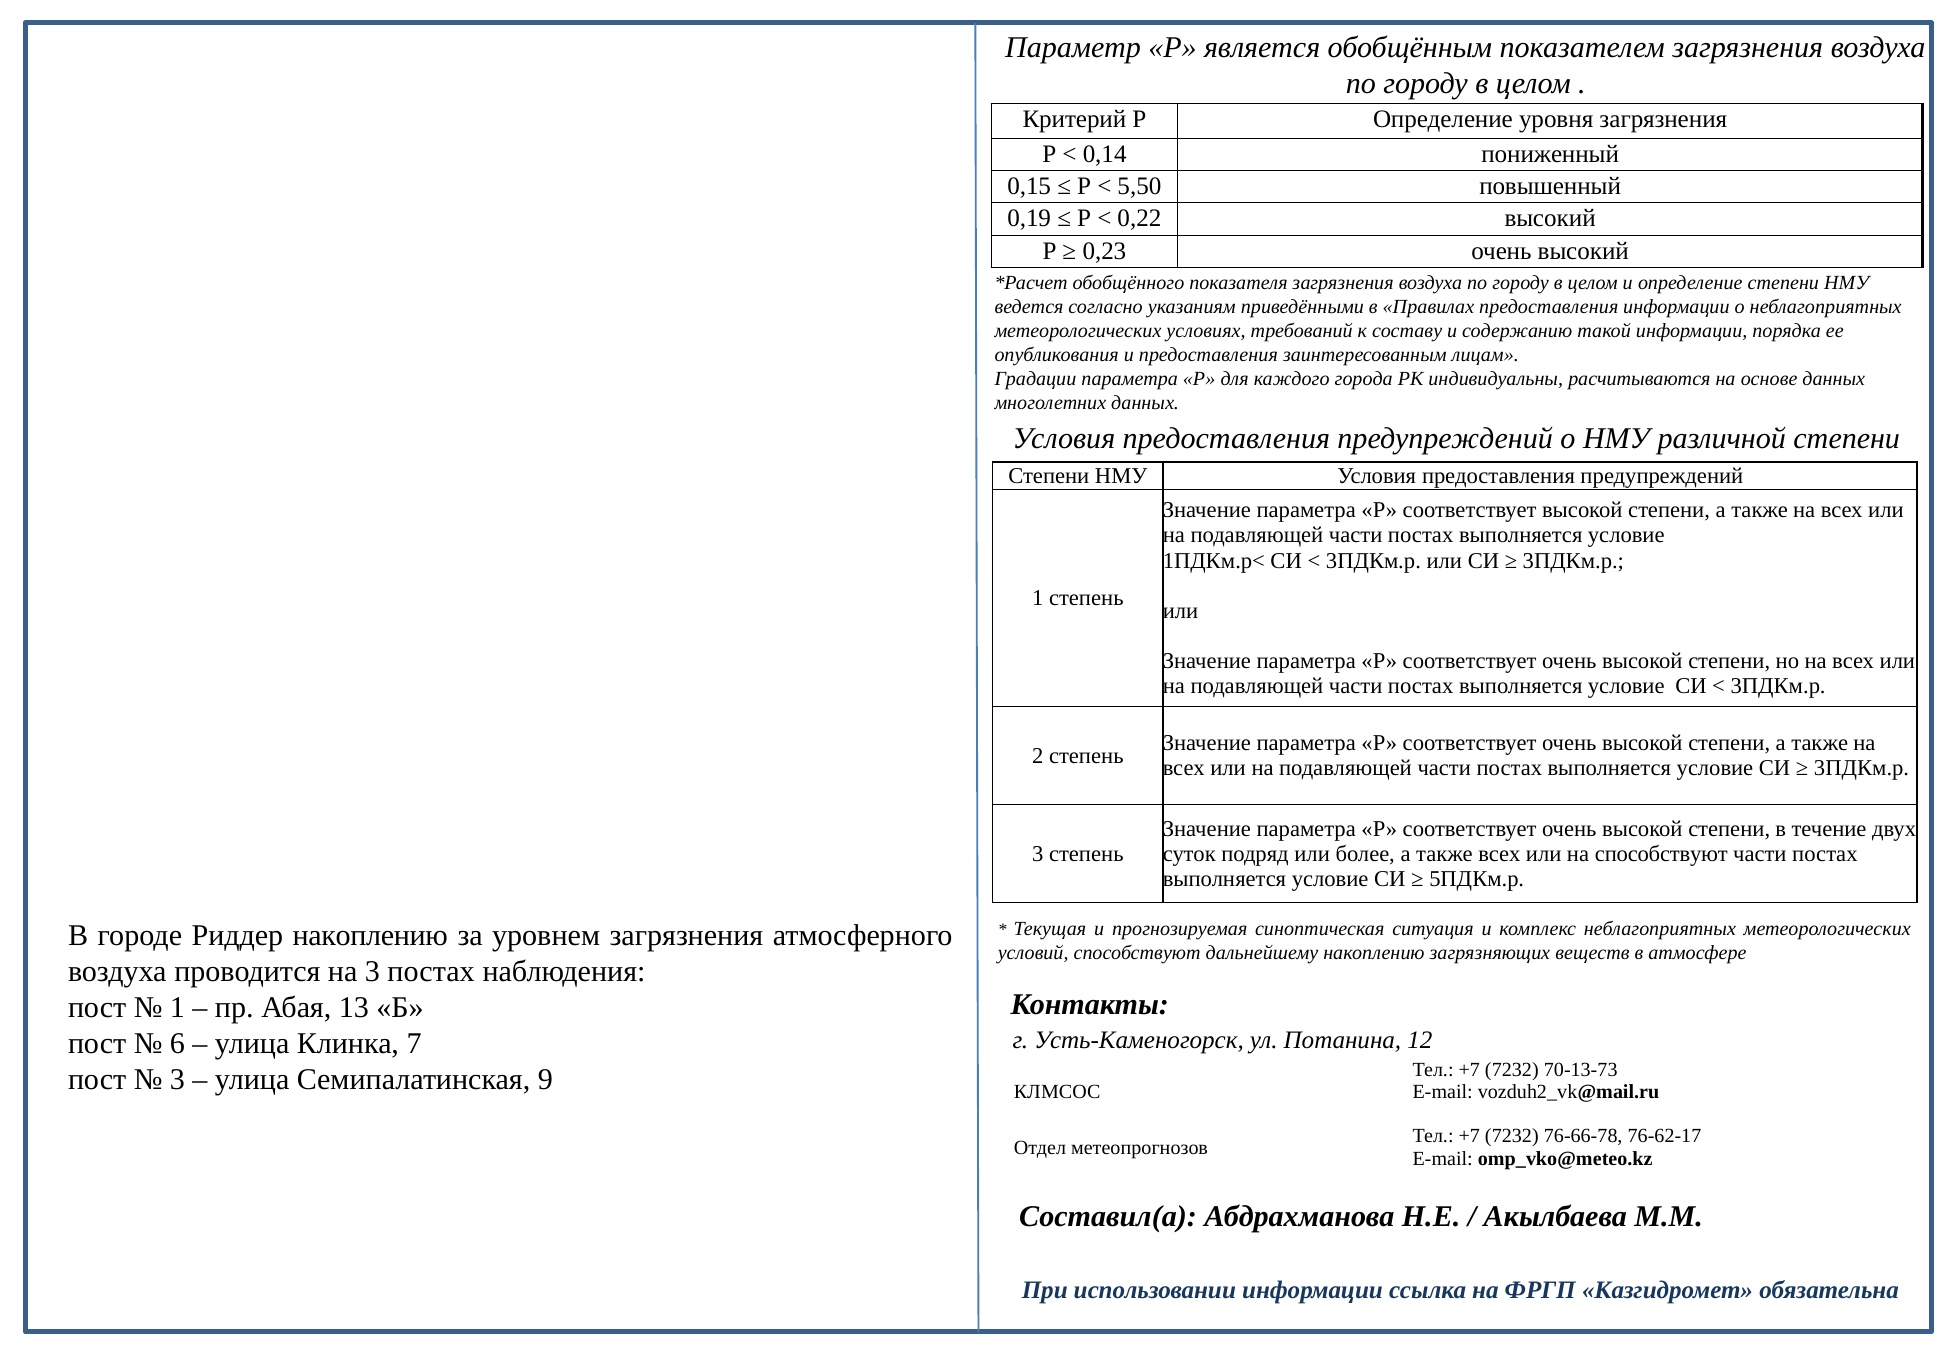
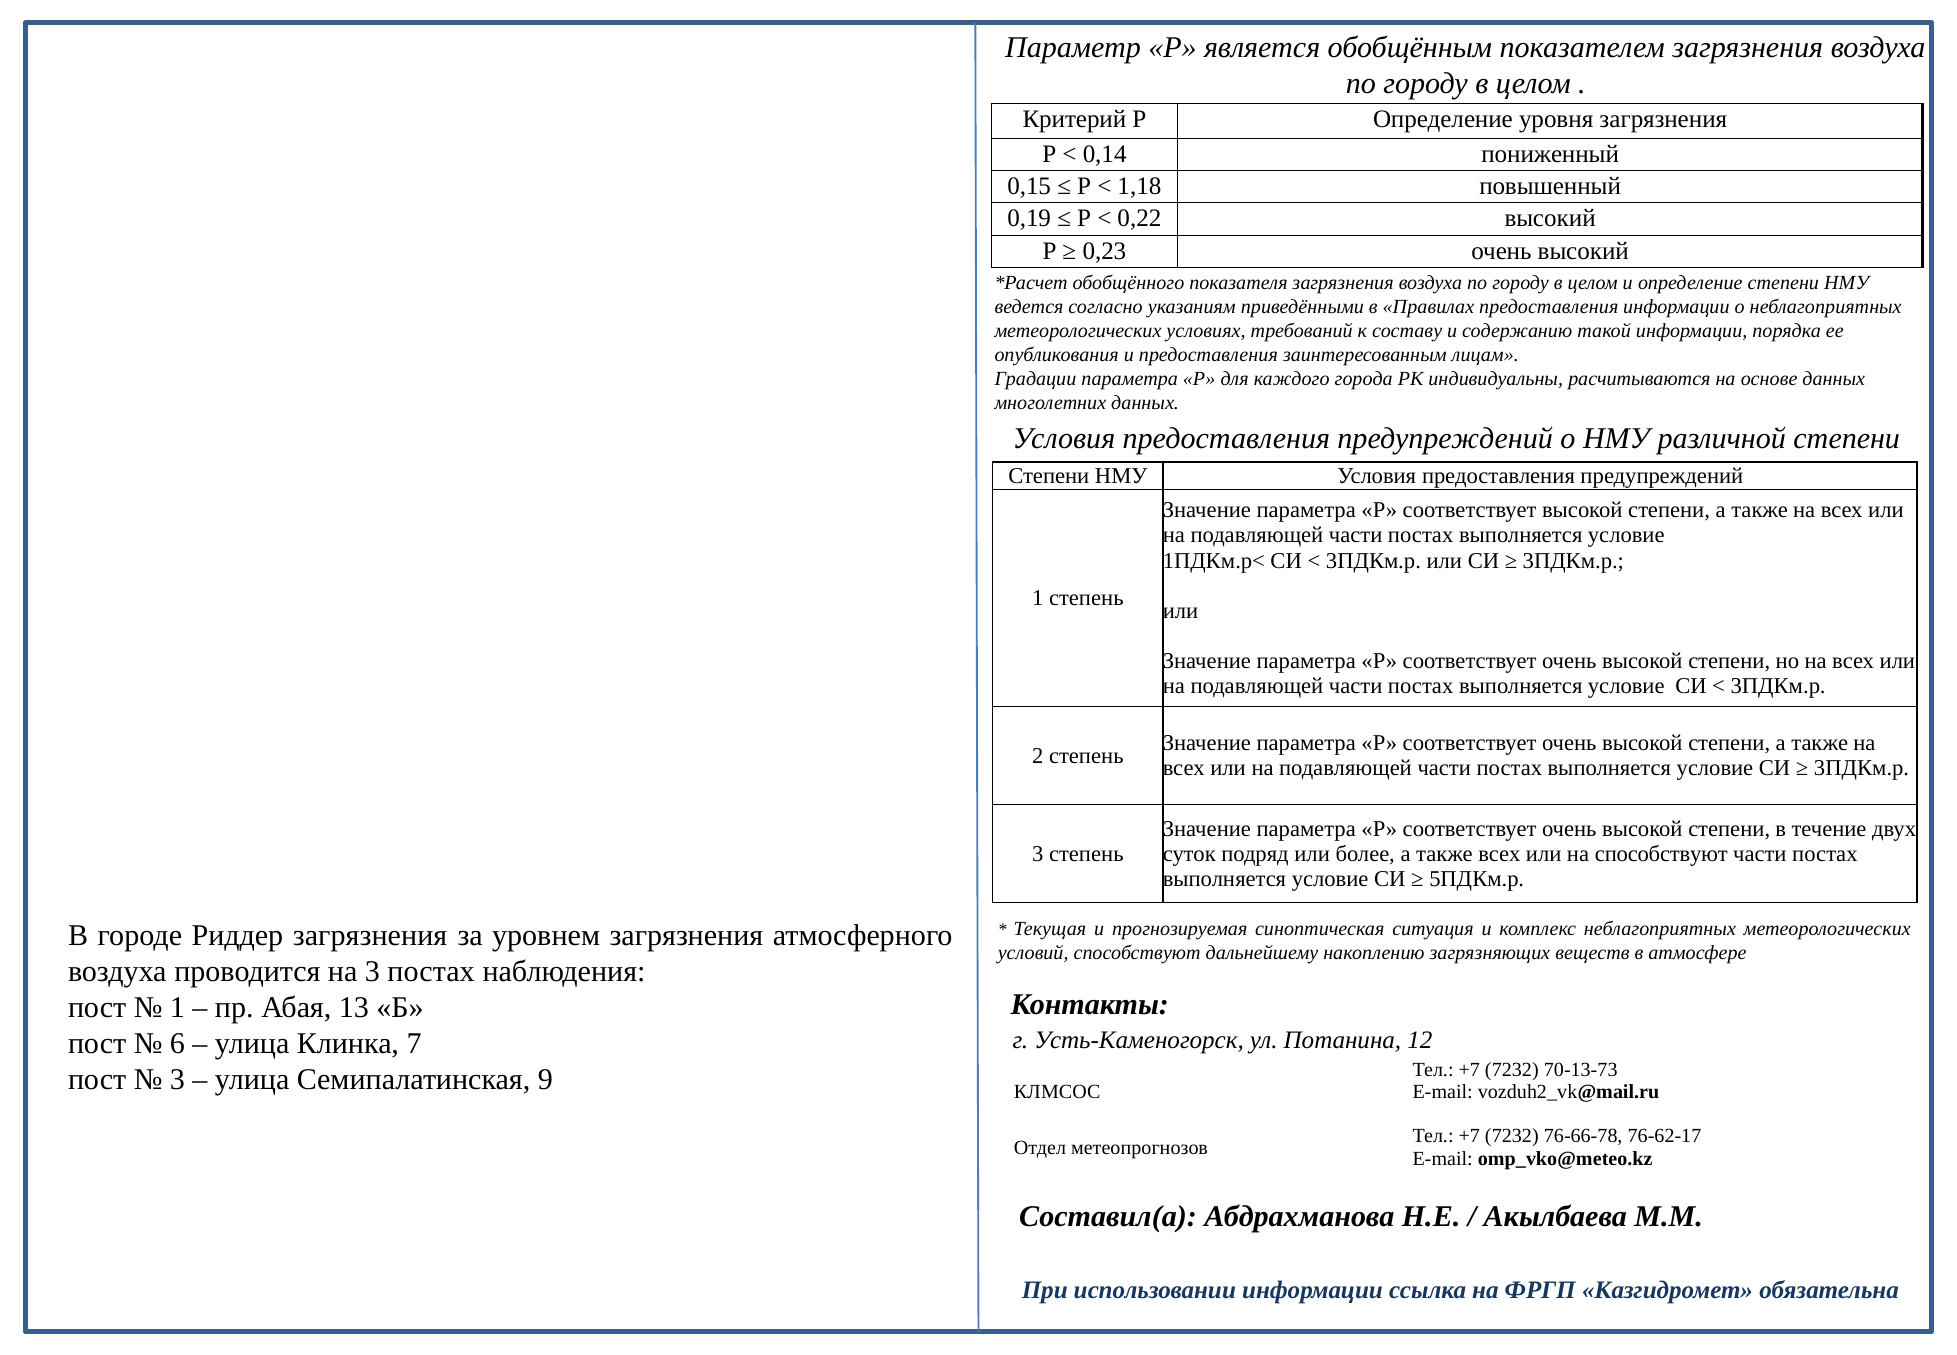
5,50: 5,50 -> 1,18
Риддер накоплению: накоплению -> загрязнения
